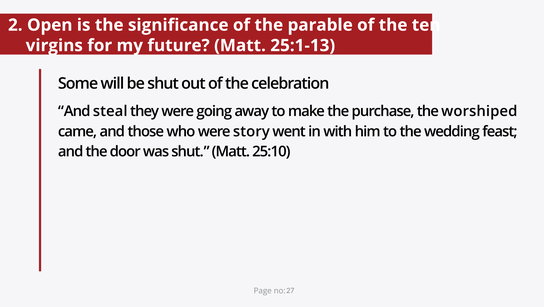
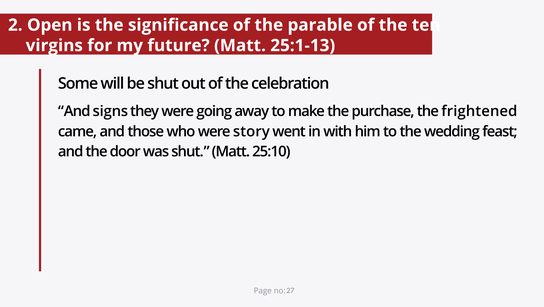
steal: steal -> signs
worshiped: worshiped -> frightened
